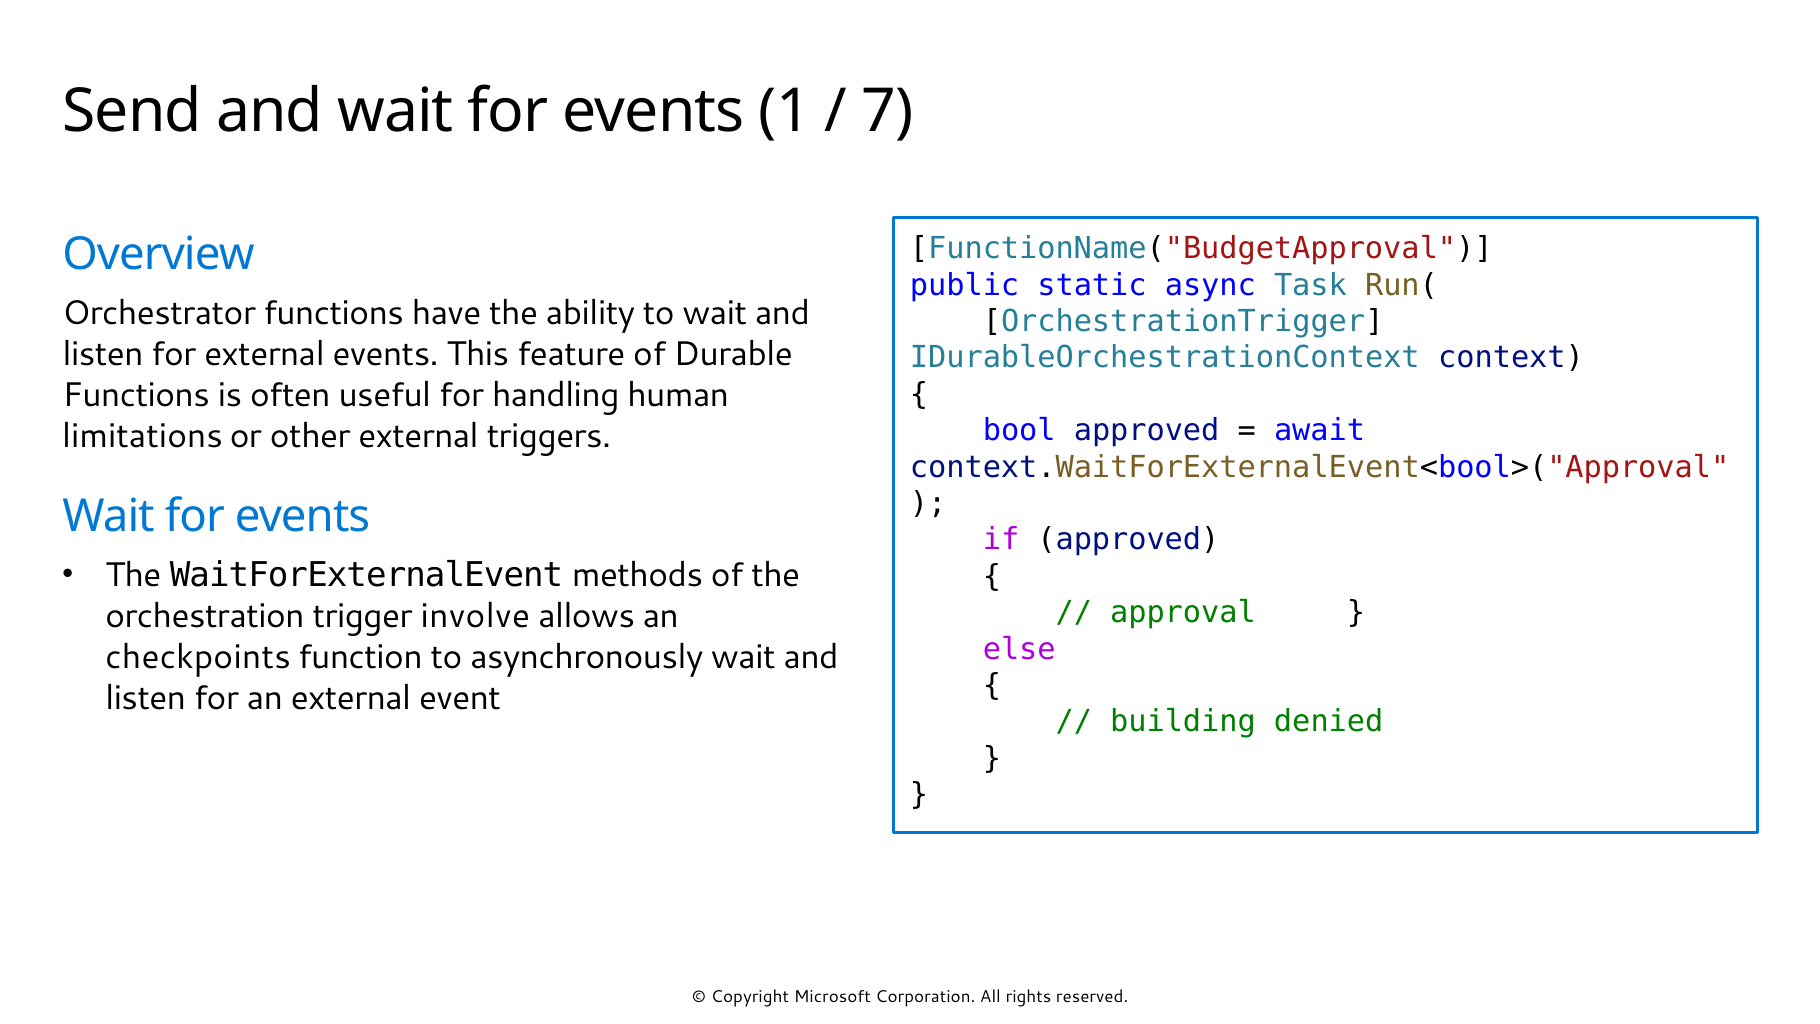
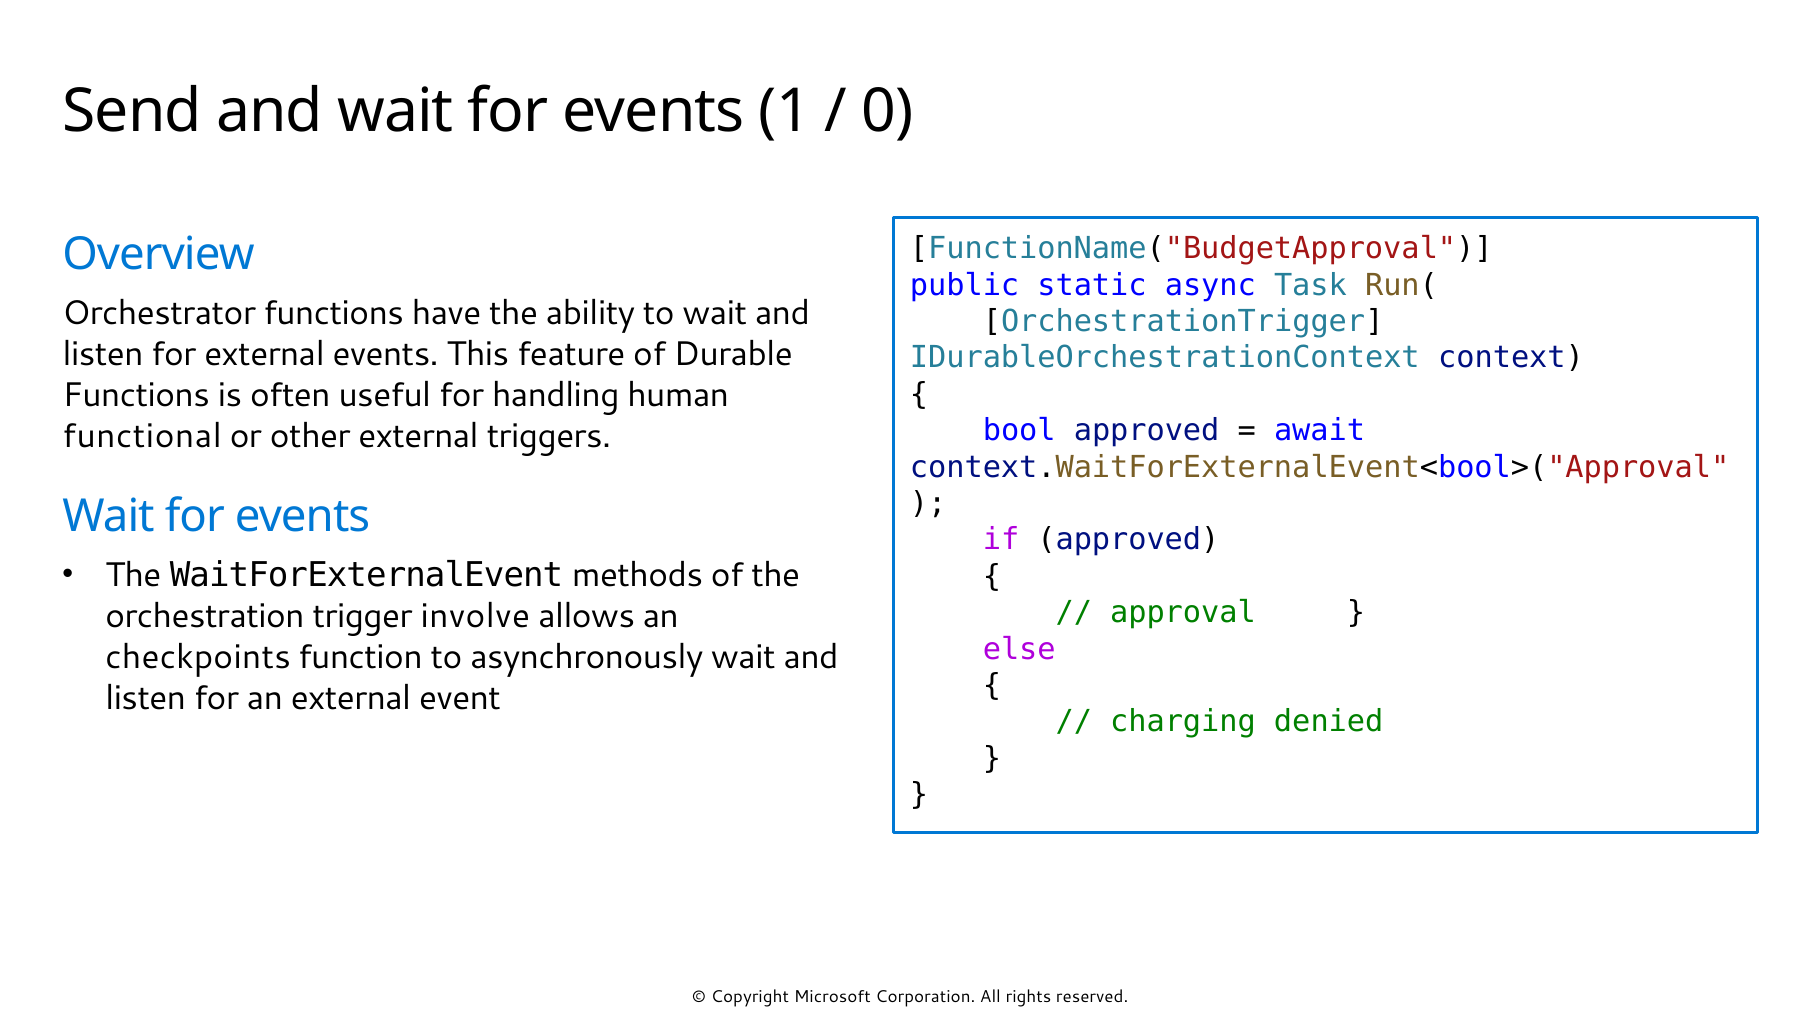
7: 7 -> 0
limitations: limitations -> functional
building: building -> charging
